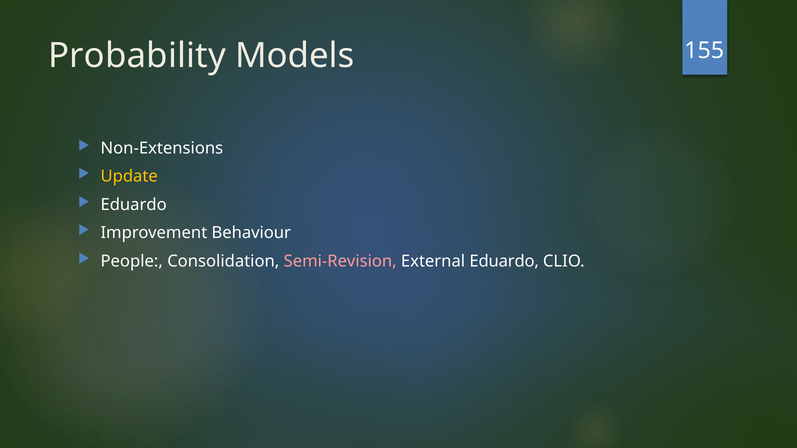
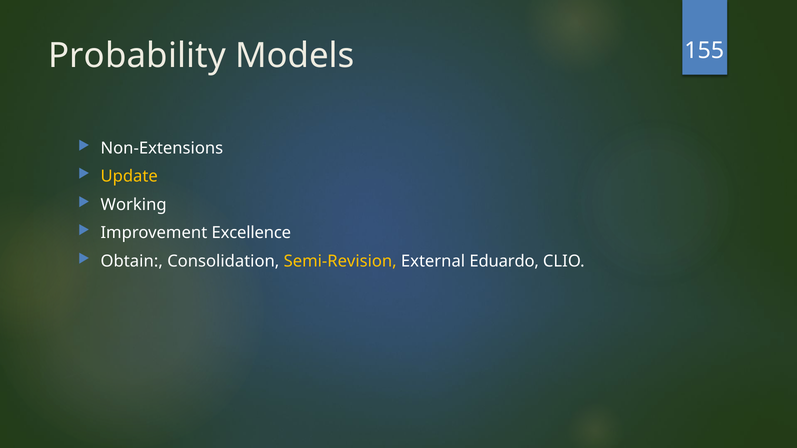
Eduardo at (134, 205): Eduardo -> Working
Behaviour: Behaviour -> Excellence
People: People -> Obtain
Semi-Revision colour: pink -> yellow
